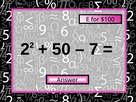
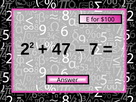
50: 50 -> 47
